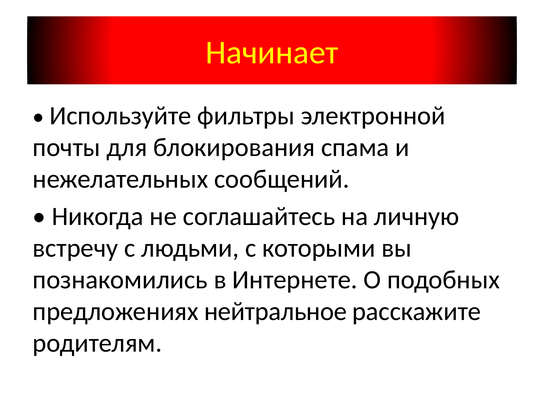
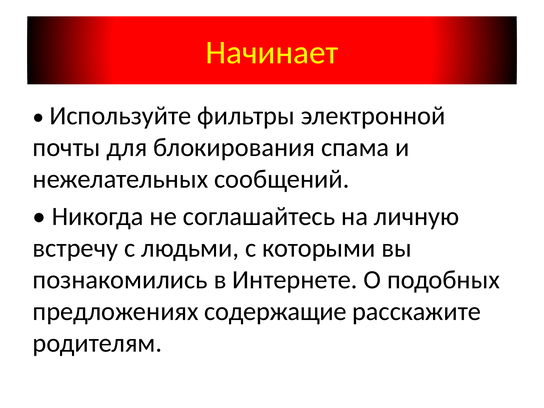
нейтральное: нейтральное -> содержащие
